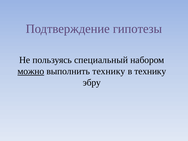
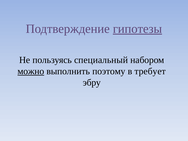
гипотезы underline: none -> present
выполнить технику: технику -> поэтому
в технику: технику -> требует
